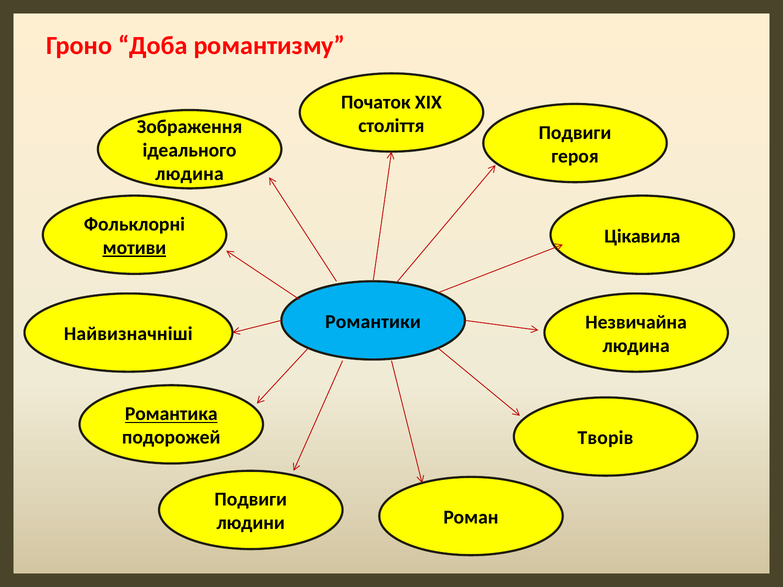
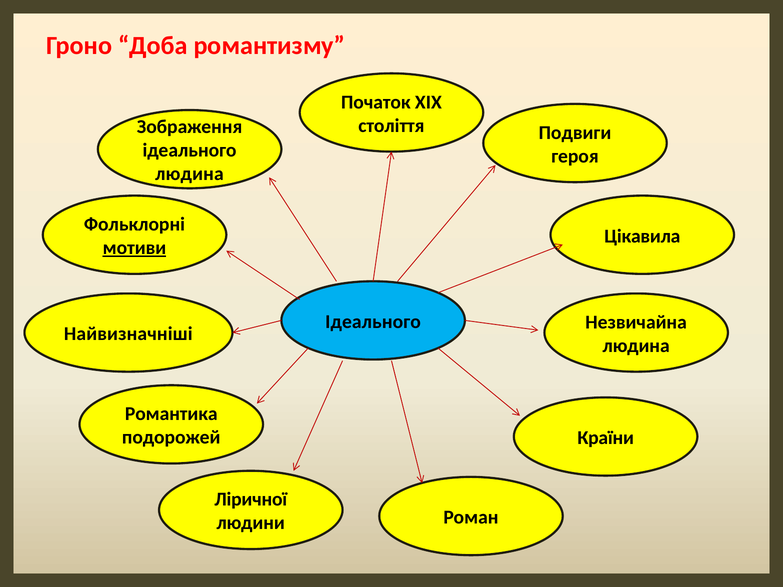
Романтики at (373, 322): Романтики -> Ідеального
Романтика underline: present -> none
Творів: Творів -> Країни
Подвиги at (251, 500): Подвиги -> Ліричної
